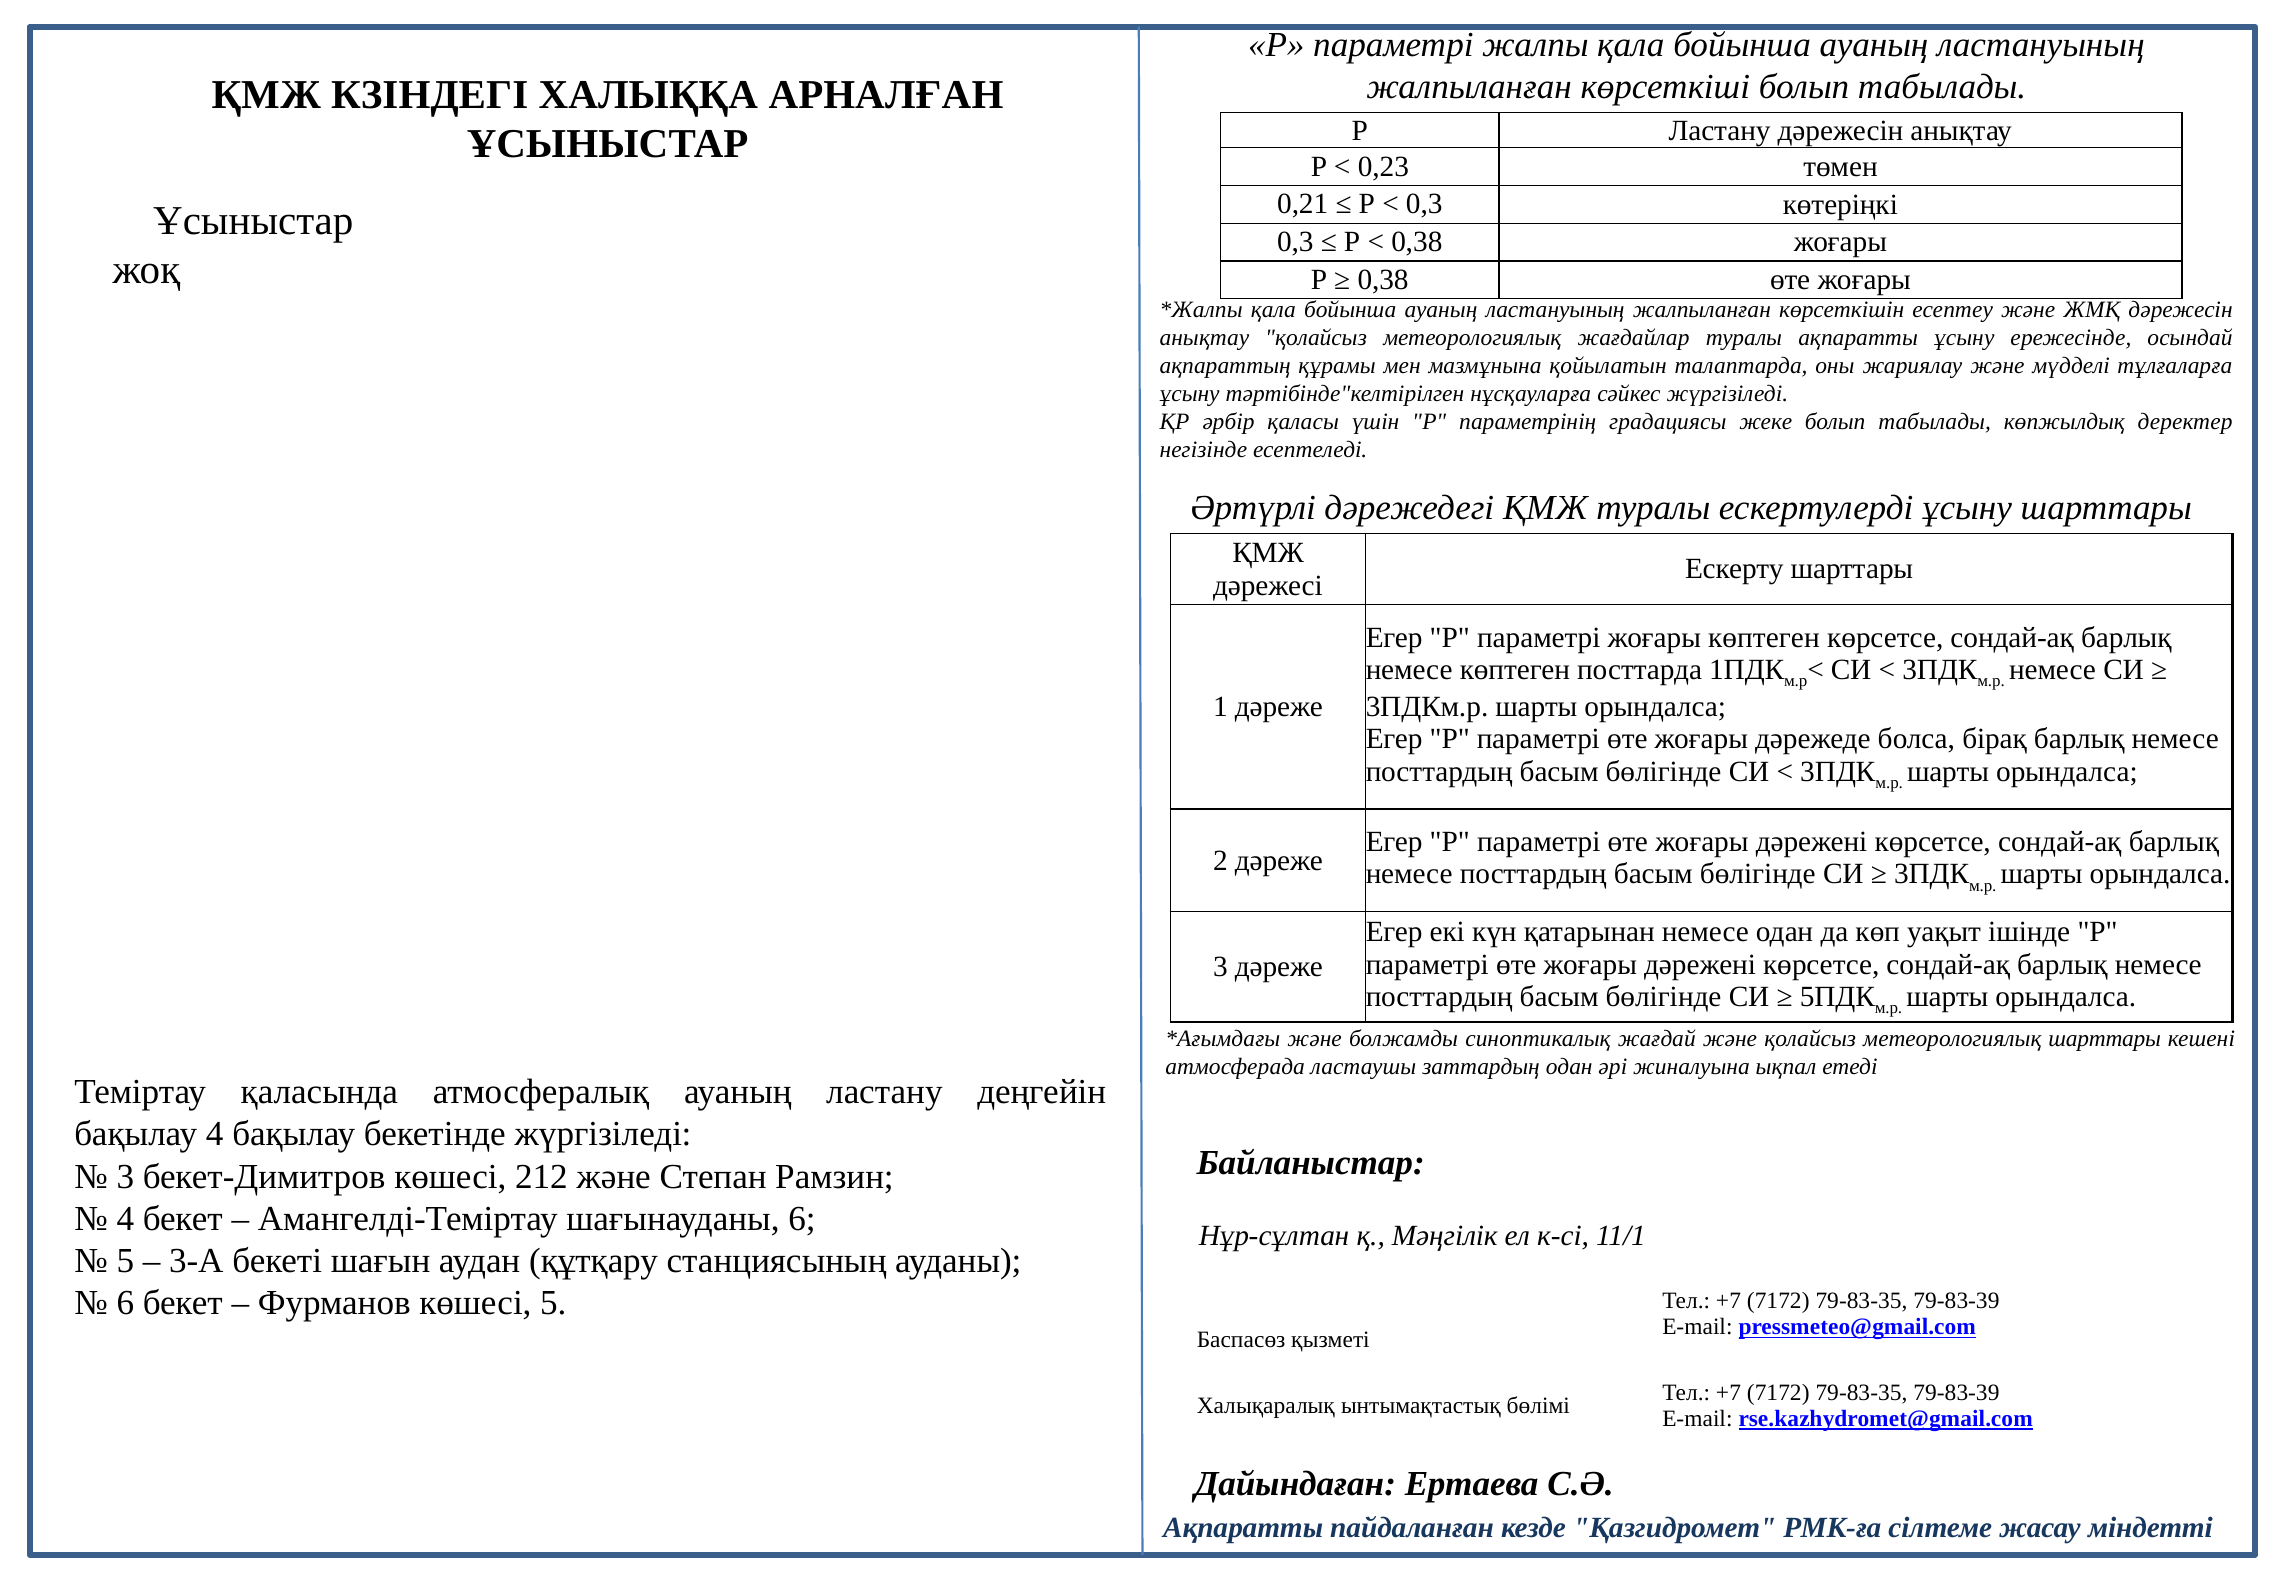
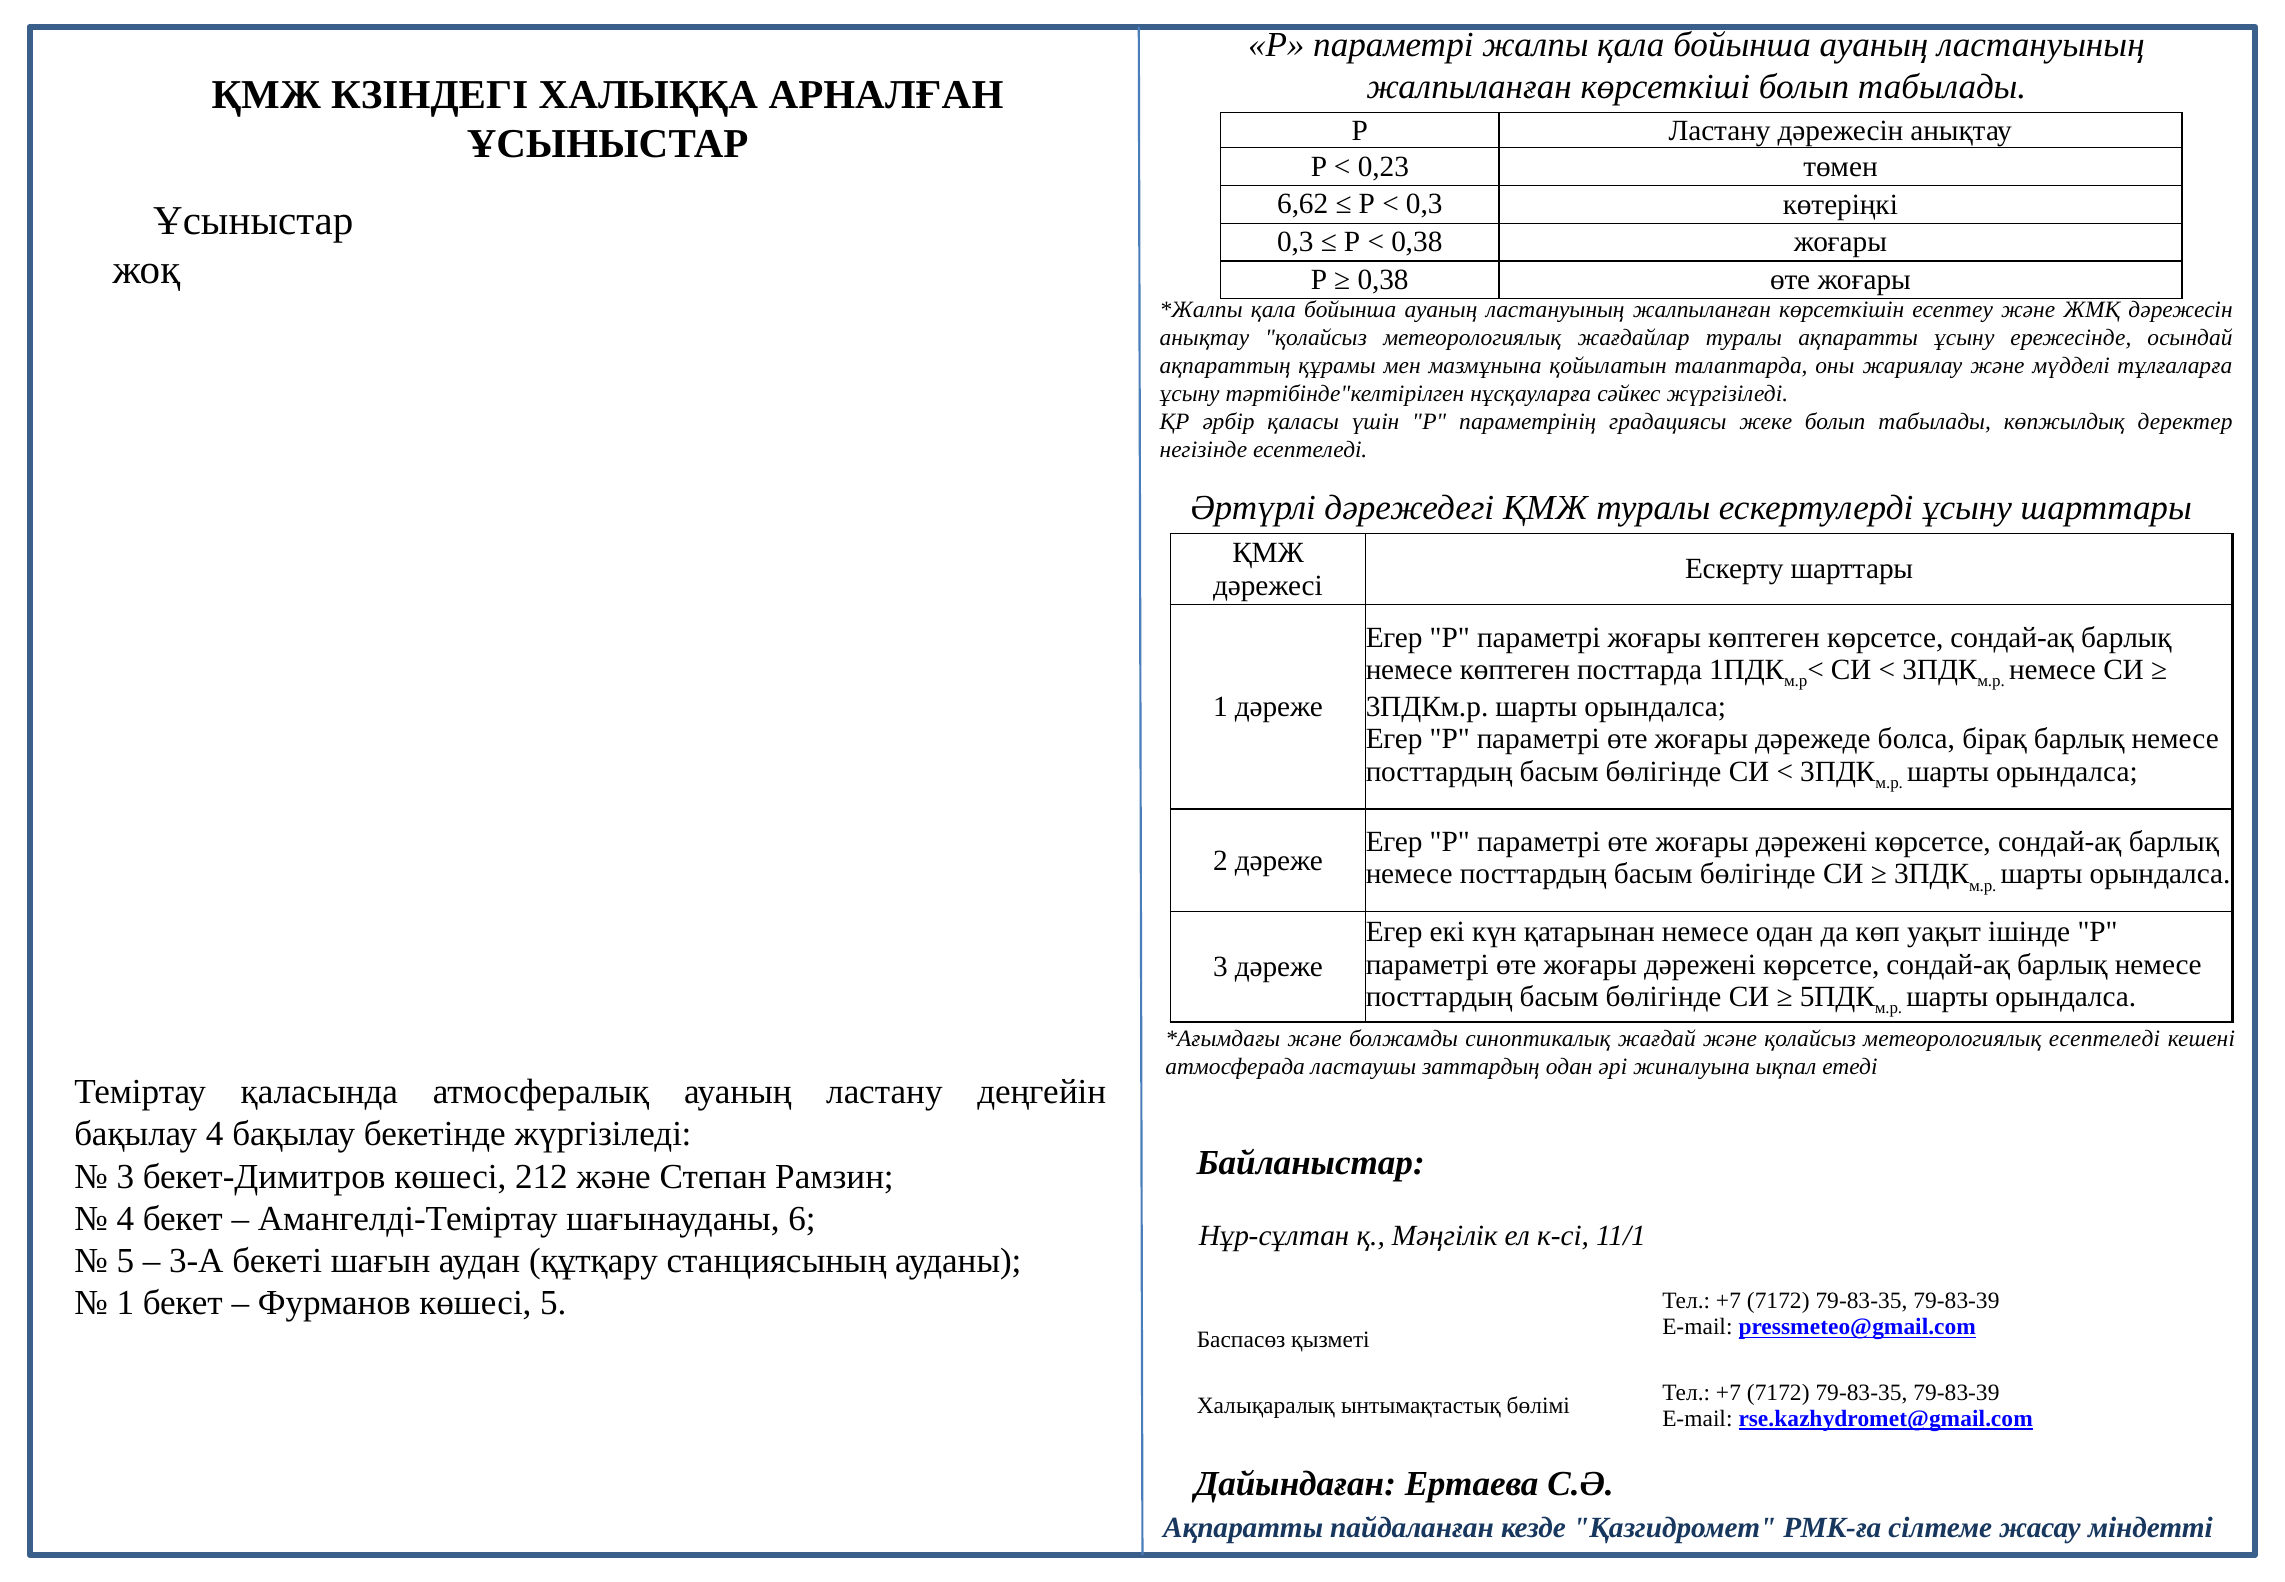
0,21: 0,21 -> 6,62
метеорологиялық шарттары: шарттары -> есептеледі
6 at (125, 1303): 6 -> 1
